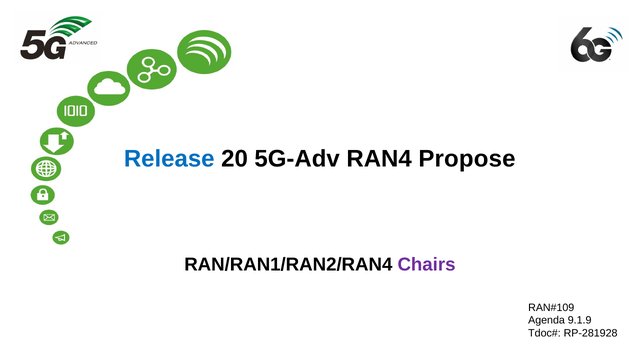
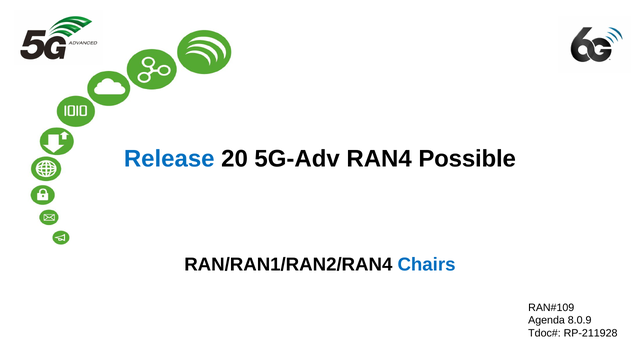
Propose: Propose -> Possible
Chairs colour: purple -> blue
9.1.9: 9.1.9 -> 8.0.9
RP-281928: RP-281928 -> RP-211928
